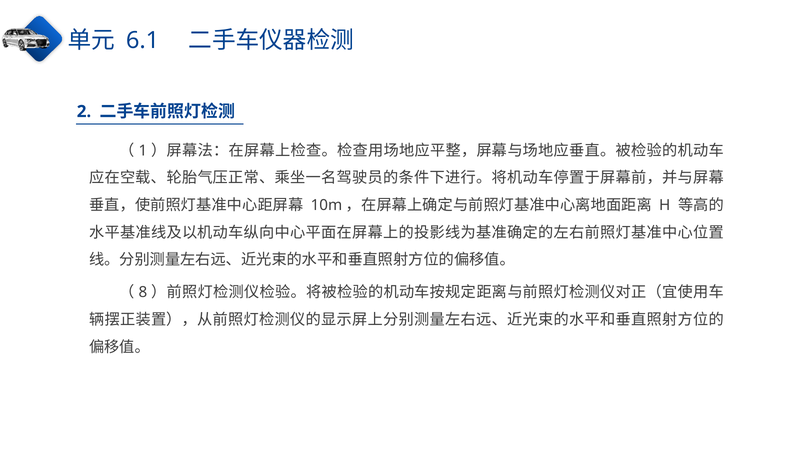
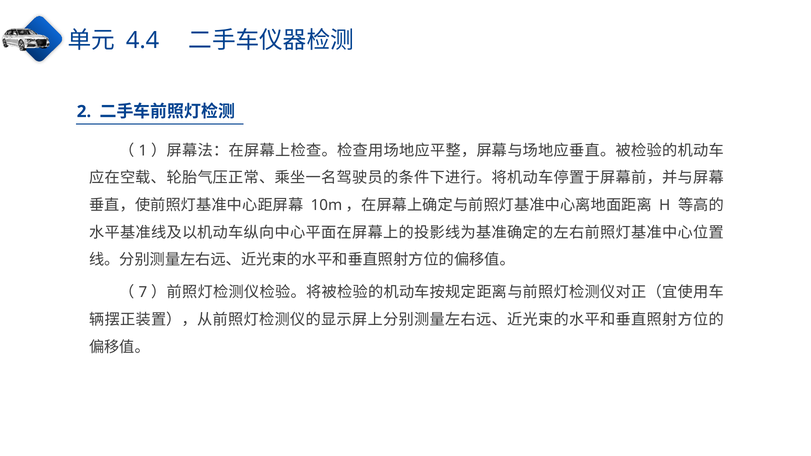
6.1: 6.1 -> 4.4
8: 8 -> 7
